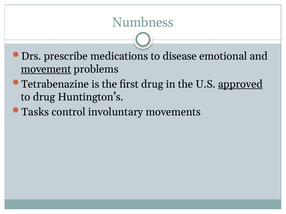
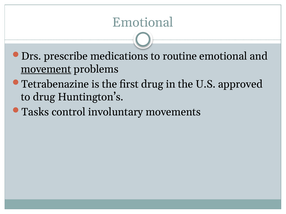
Numbness at (143, 23): Numbness -> Emotional
disease: disease -> routine
approved underline: present -> none
